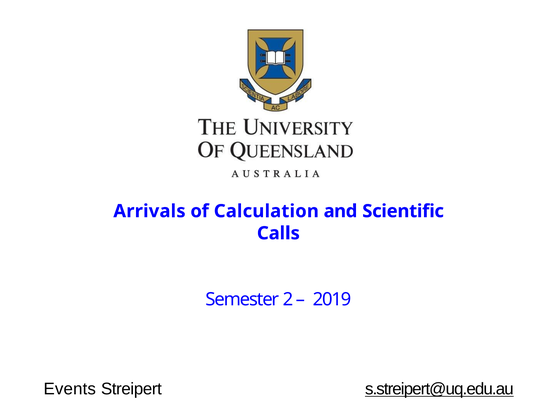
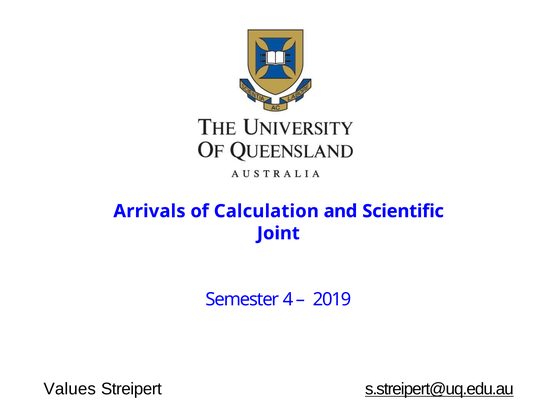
Calls: Calls -> Joint
2: 2 -> 4
Events: Events -> Values
